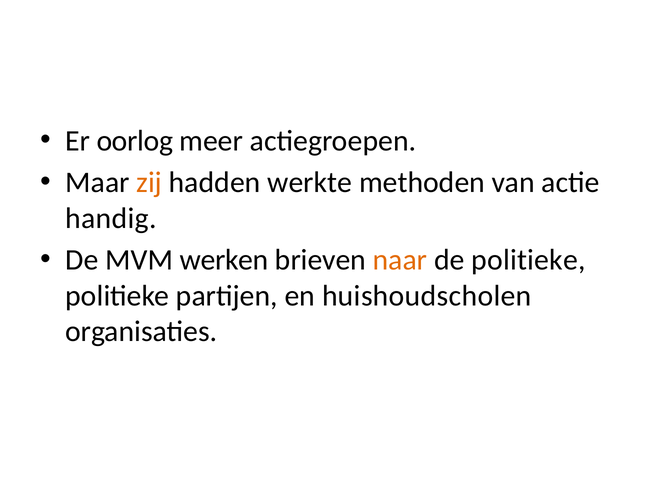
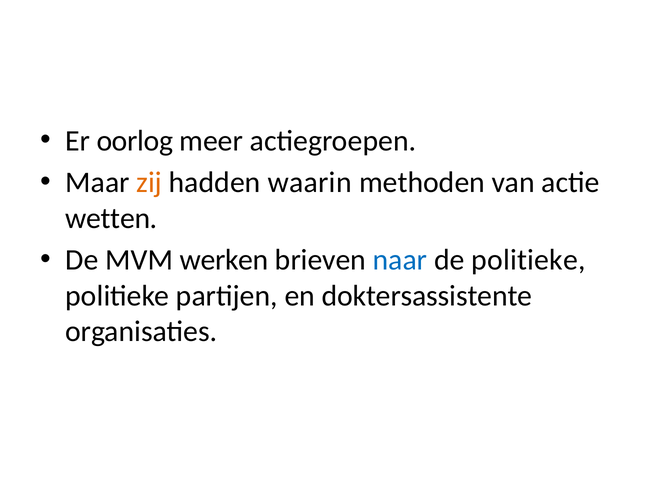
werkte: werkte -> waarin
handig: handig -> wetten
naar colour: orange -> blue
huishoudscholen: huishoudscholen -> doktersassistente
